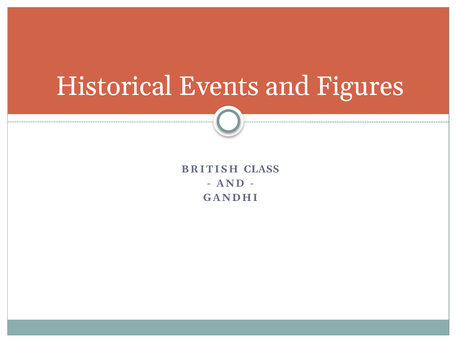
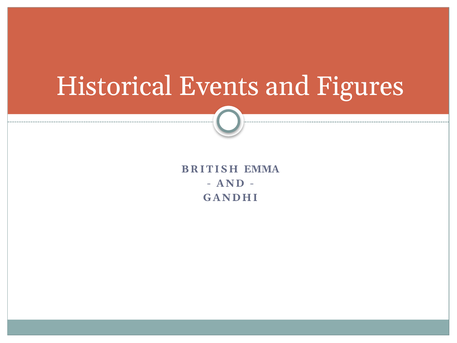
CLASS: CLASS -> EMMA
